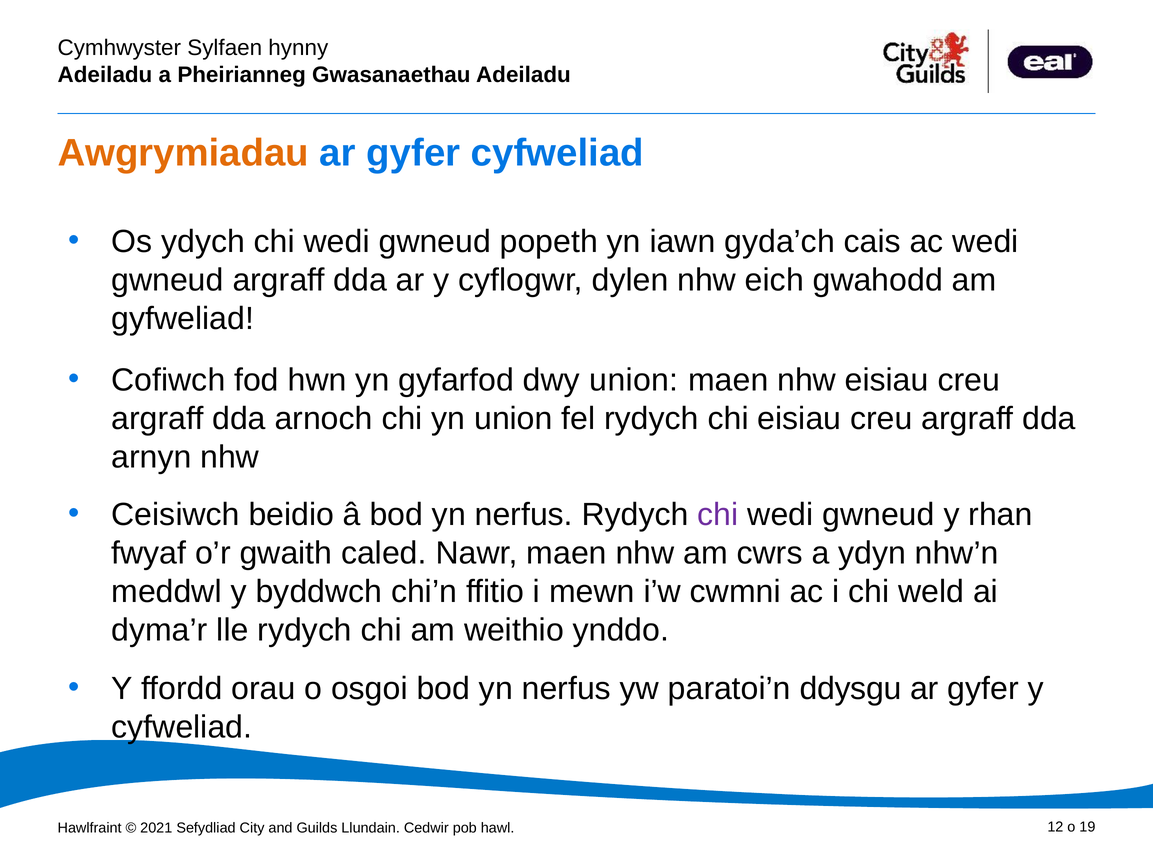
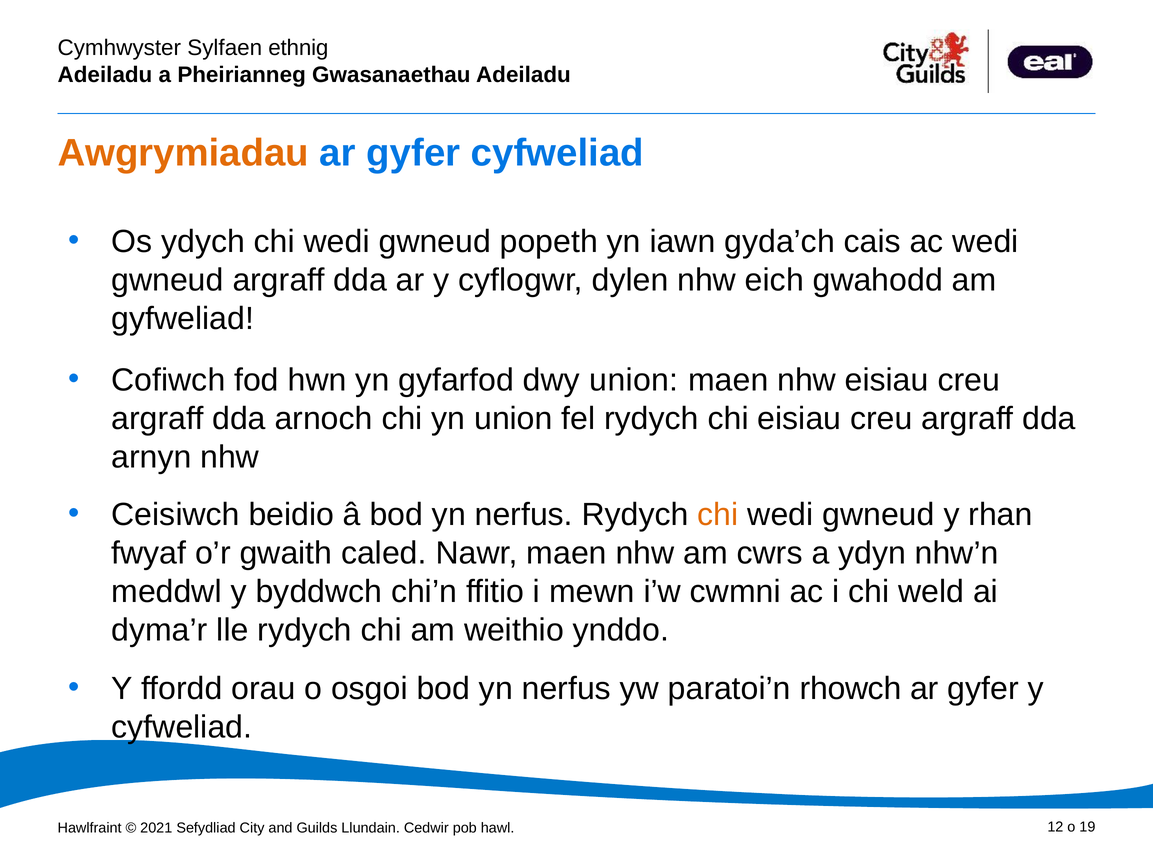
hynny: hynny -> ethnig
chi at (718, 515) colour: purple -> orange
ddysgu: ddysgu -> rhowch
